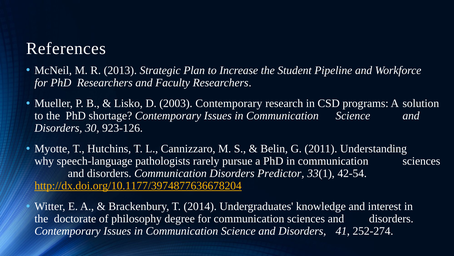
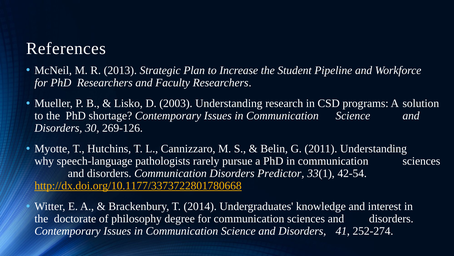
2003 Contemporary: Contemporary -> Understanding
923-126: 923-126 -> 269-126
http://dx.doi.org/10.1177/3974877636678204: http://dx.doi.org/10.1177/3974877636678204 -> http://dx.doi.org/10.1177/3373722801780668
